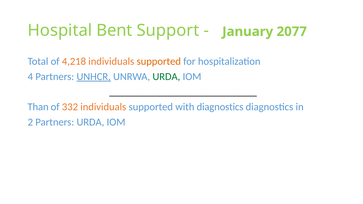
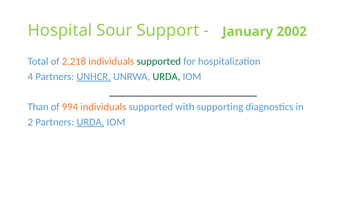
Bent: Bent -> Sour
2077: 2077 -> 2002
4,218: 4,218 -> 2,218
supported at (159, 61) colour: orange -> green
332: 332 -> 994
with diagnostics: diagnostics -> supporting
URDA at (90, 122) underline: none -> present
